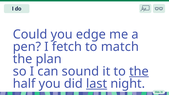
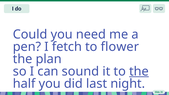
edge: edge -> need
match: match -> flower
last underline: present -> none
